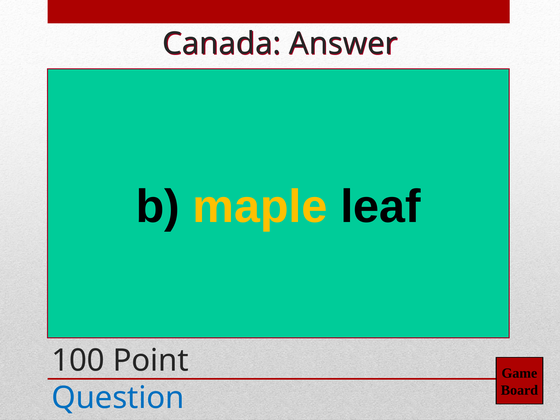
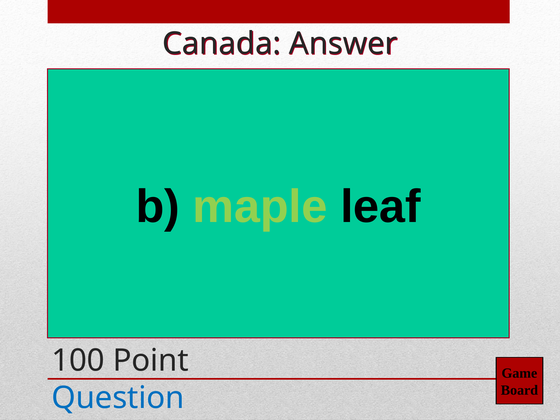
maple colour: yellow -> light green
